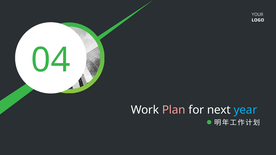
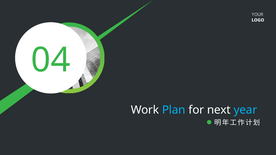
Plan colour: pink -> light blue
